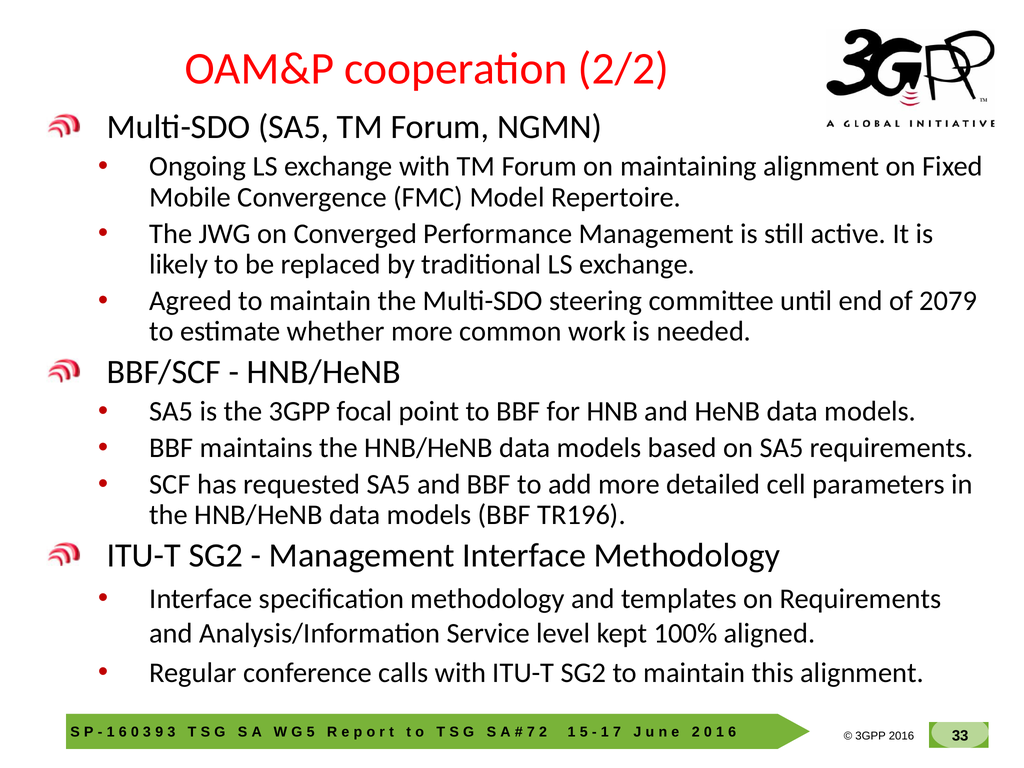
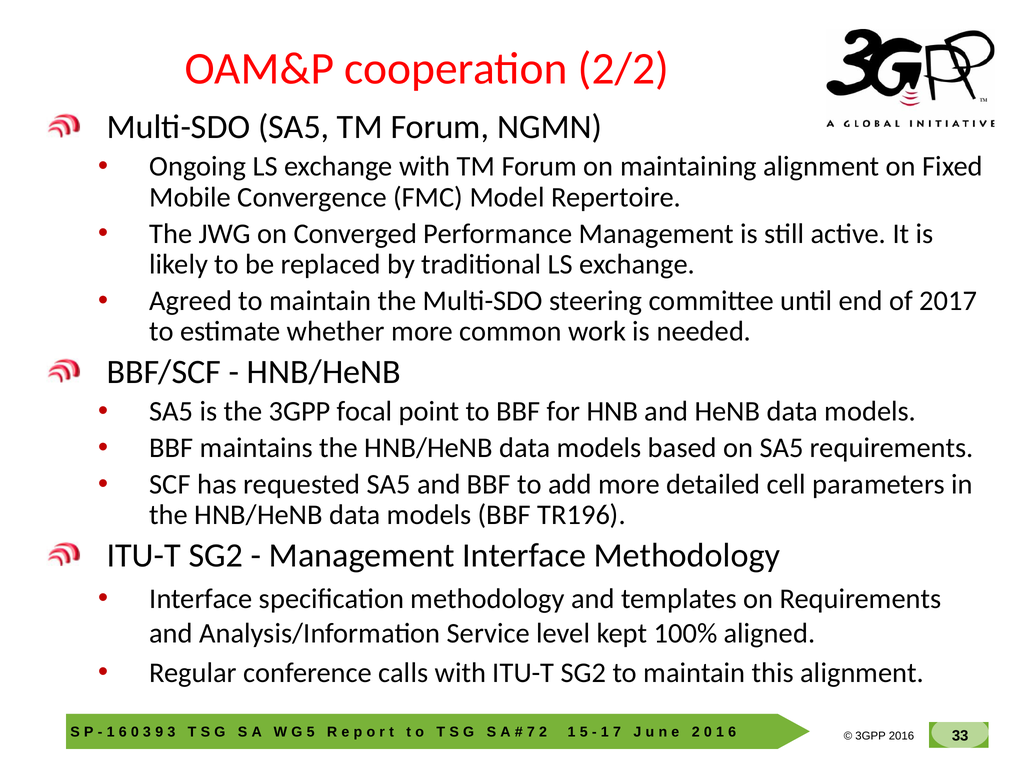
2079: 2079 -> 2017
